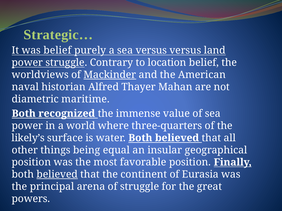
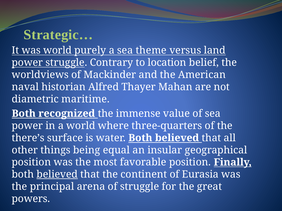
was belief: belief -> world
sea versus: versus -> theme
Mackinder underline: present -> none
likely’s: likely’s -> there’s
